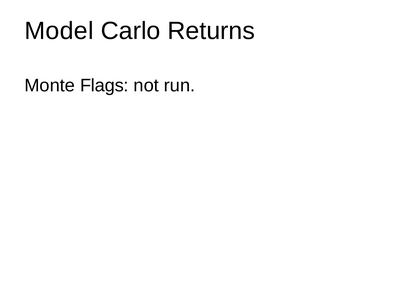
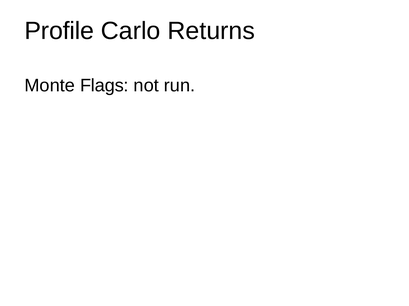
Model: Model -> Profile
